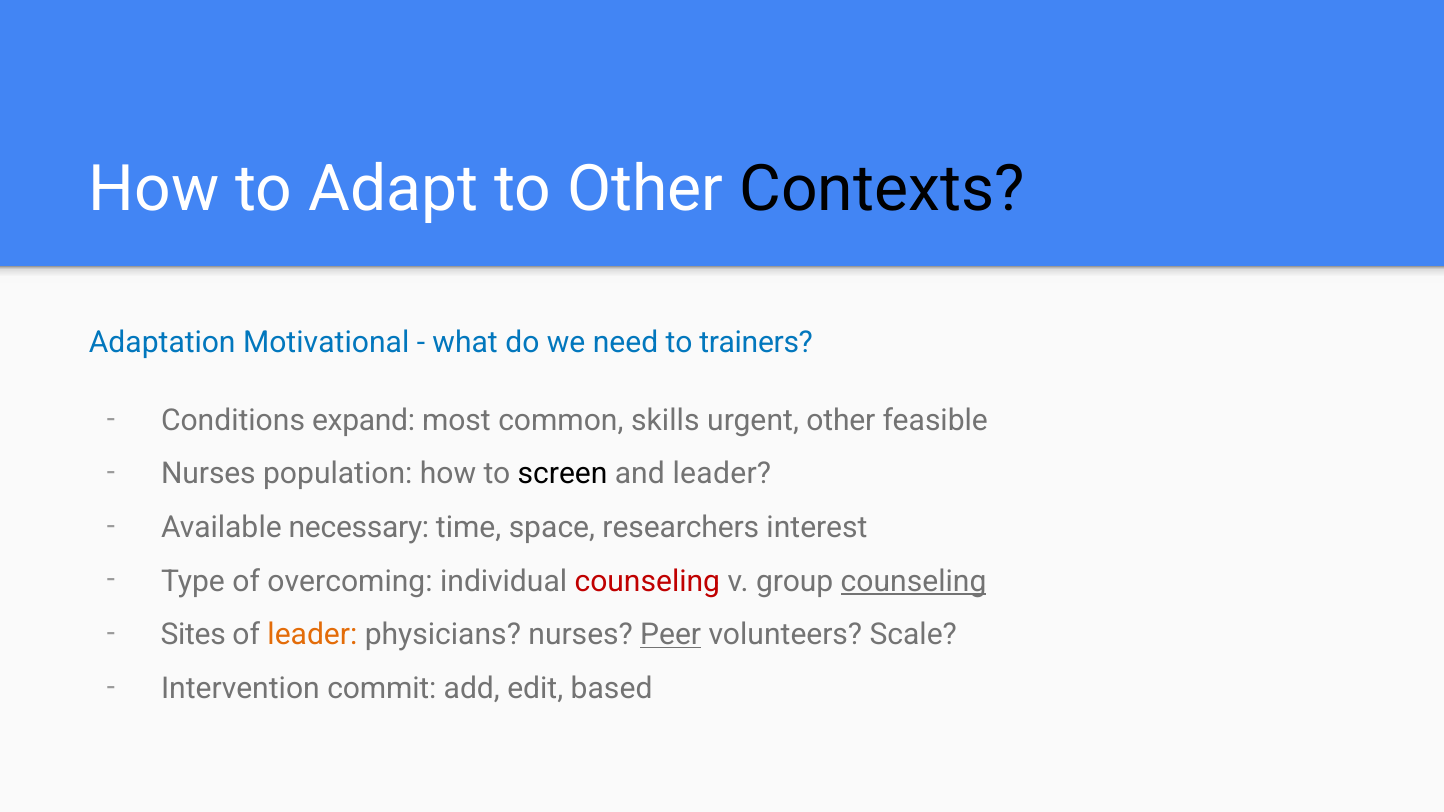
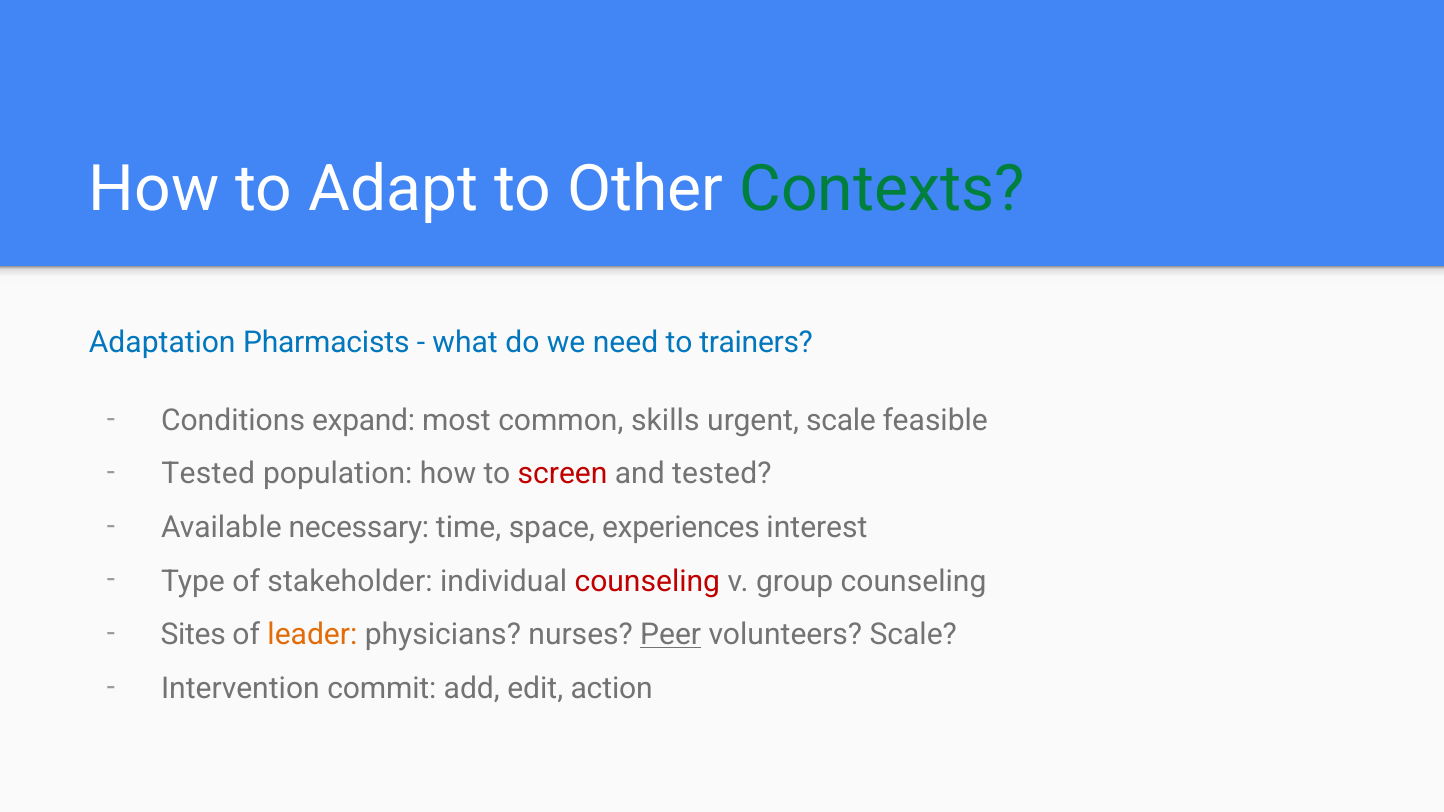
Contexts colour: black -> green
Motivational: Motivational -> Pharmacists
urgent other: other -> scale
Nurses at (208, 474): Nurses -> Tested
screen colour: black -> red
and leader: leader -> tested
researchers: researchers -> experiences
overcoming: overcoming -> stakeholder
counseling at (914, 581) underline: present -> none
based: based -> action
